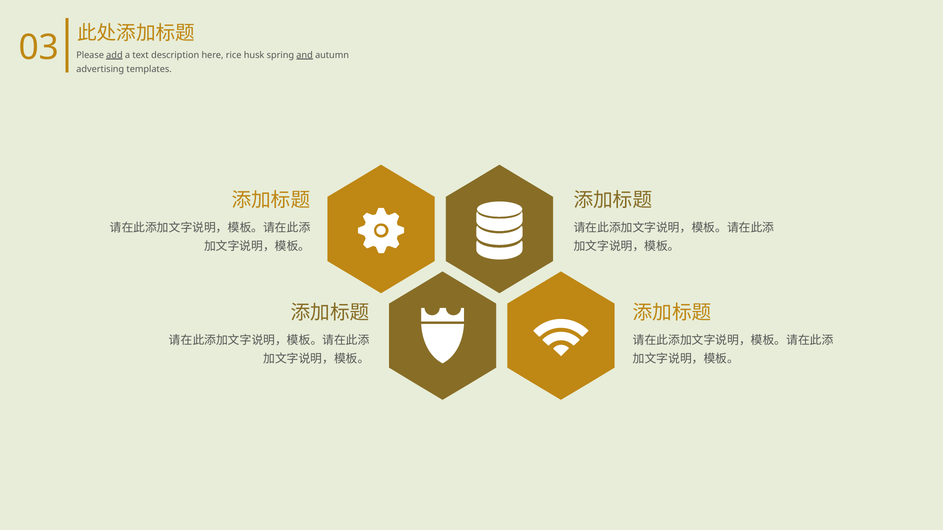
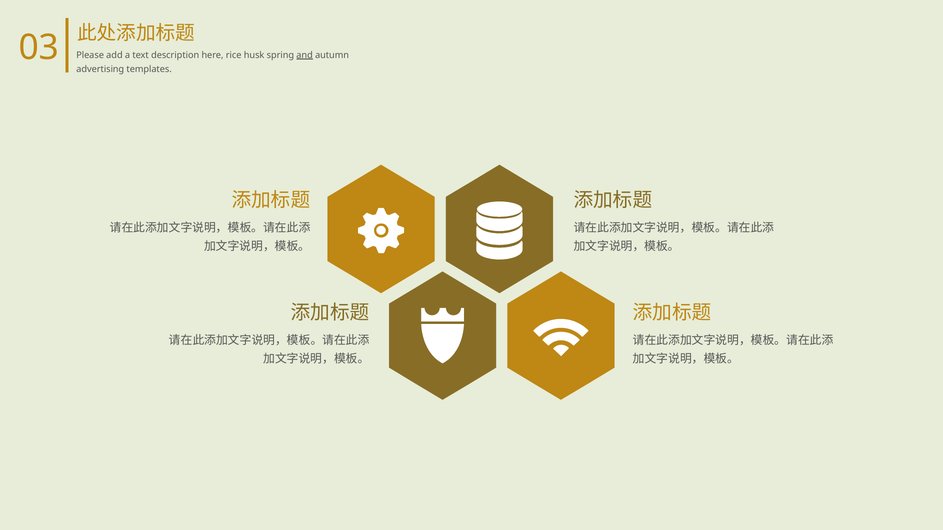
add underline: present -> none
